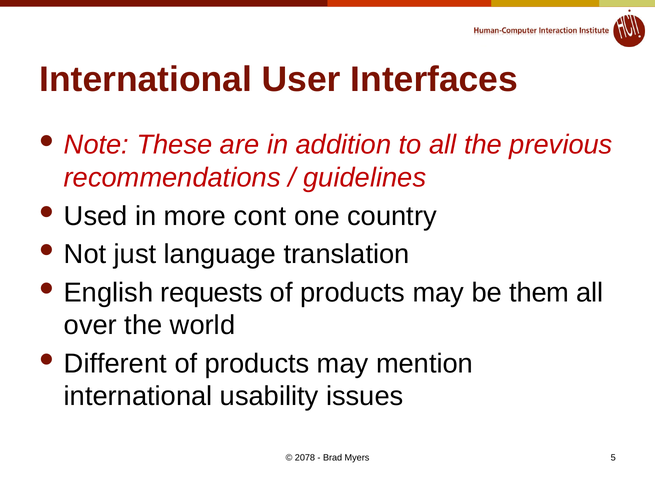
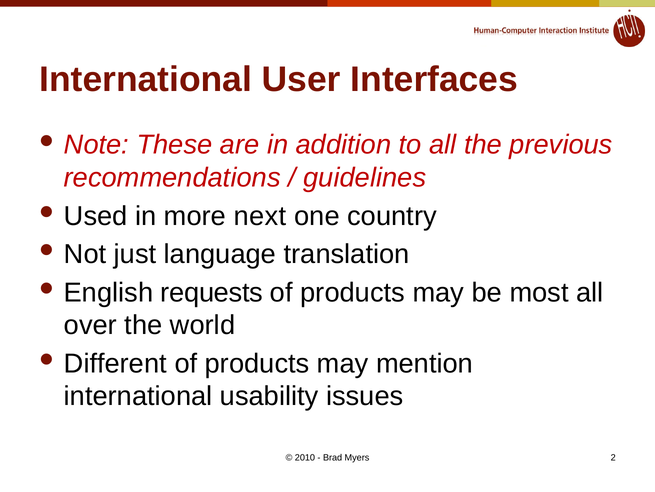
cont: cont -> next
them: them -> most
2078: 2078 -> 2010
5: 5 -> 2
